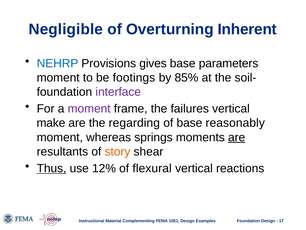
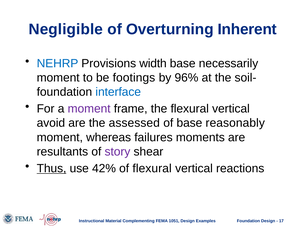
gives: gives -> width
parameters: parameters -> necessarily
85%: 85% -> 96%
interface colour: purple -> blue
the failures: failures -> flexural
make: make -> avoid
regarding: regarding -> assessed
springs: springs -> failures
are at (237, 137) underline: present -> none
story colour: orange -> purple
12%: 12% -> 42%
